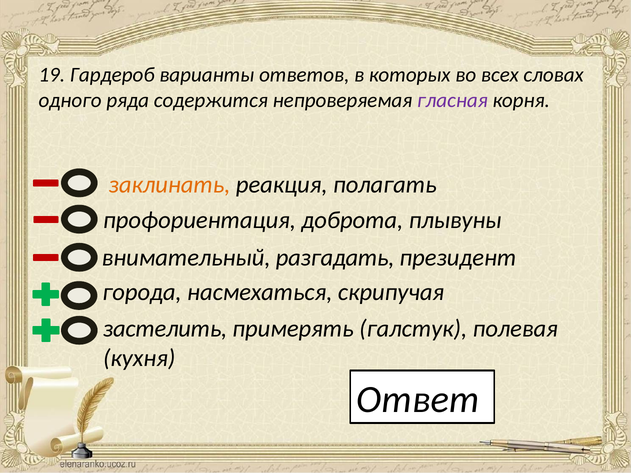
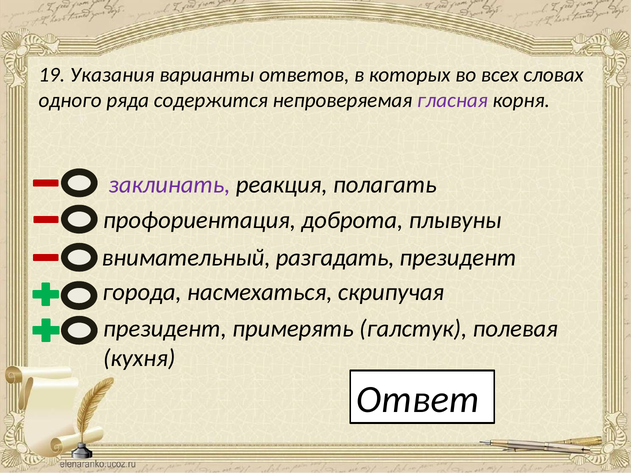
Гардероб: Гардероб -> Указания
заклинать colour: orange -> purple
застелить at (165, 329): застелить -> президент
